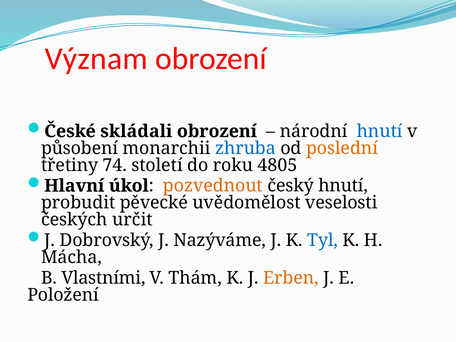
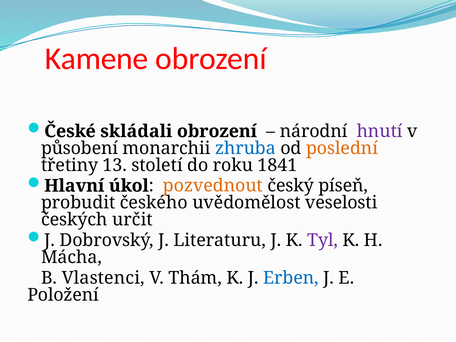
Význam: Význam -> Kamene
hnutí at (380, 131) colour: blue -> purple
74: 74 -> 13
4805: 4805 -> 1841
český hnutí: hnutí -> píseň
pěvecké: pěvecké -> českého
Nazýváme: Nazýváme -> Literaturu
Tyl colour: blue -> purple
Vlastními: Vlastními -> Vlastenci
Erben colour: orange -> blue
